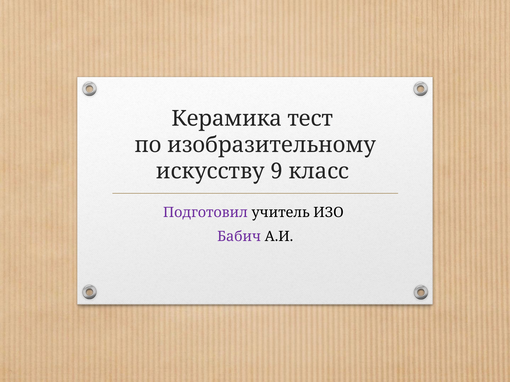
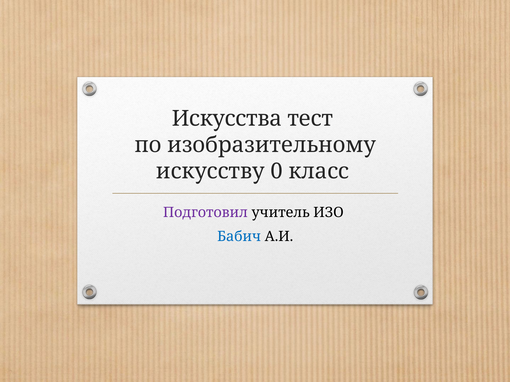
Керамика: Керамика -> Искусства
9: 9 -> 0
Бабич colour: purple -> blue
